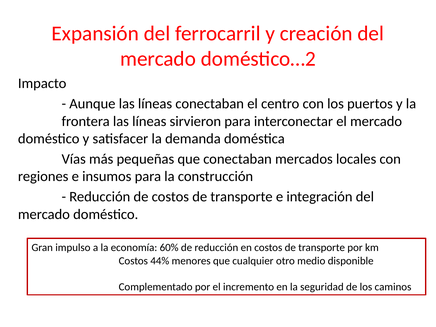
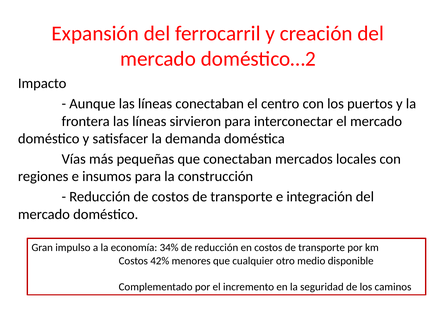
60%: 60% -> 34%
44%: 44% -> 42%
